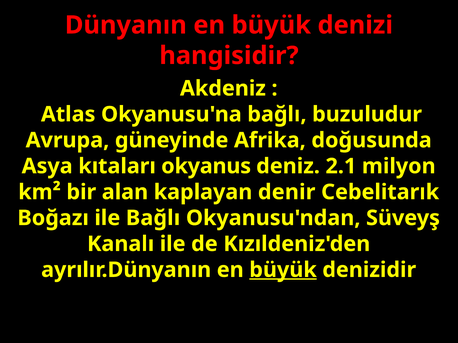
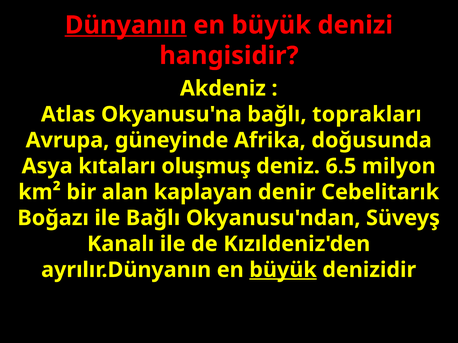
Dünyanın underline: none -> present
buzuludur: buzuludur -> toprakları
okyanus: okyanus -> oluşmuş
2.1: 2.1 -> 6.5
